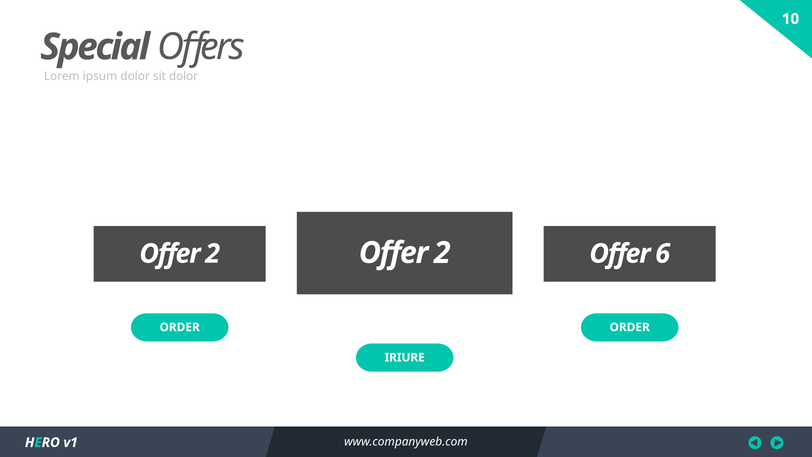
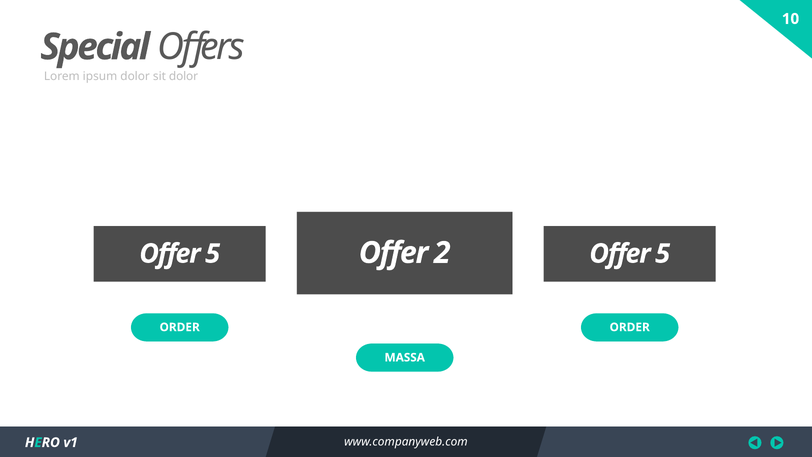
2 at (213, 254): 2 -> 5
6 at (663, 254): 6 -> 5
IRIURE: IRIURE -> MASSA
